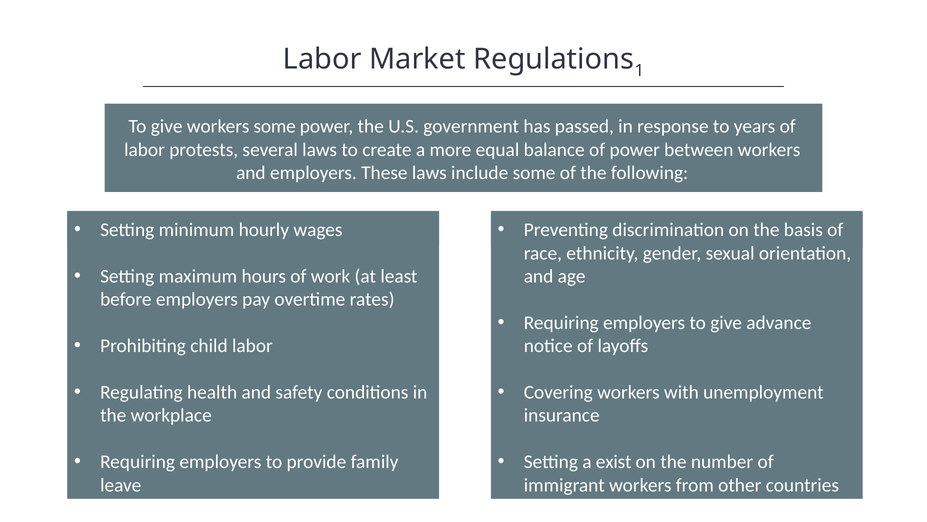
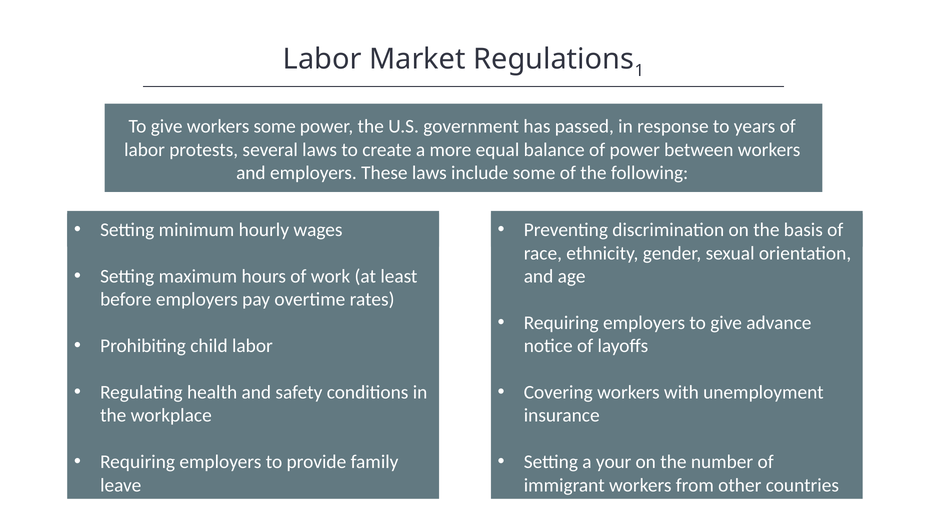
exist: exist -> your
